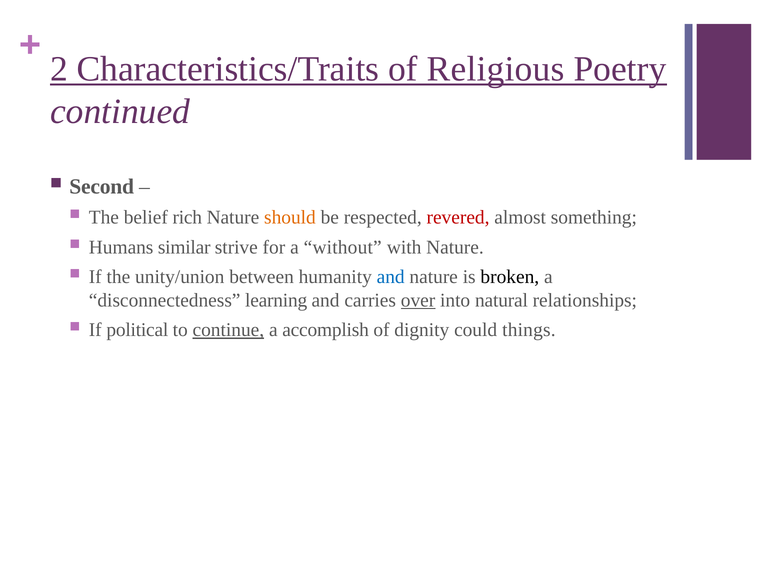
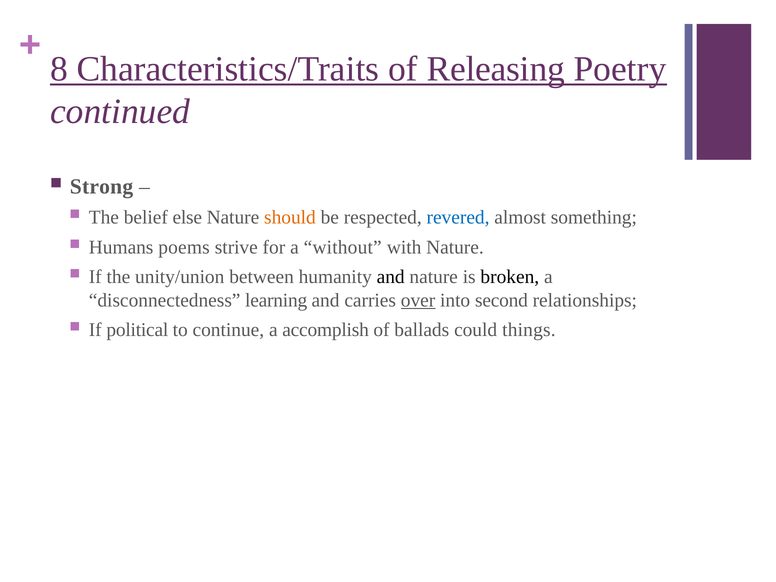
2: 2 -> 8
Religious: Religious -> Releasing
Second: Second -> Strong
rich: rich -> else
revered colour: red -> blue
similar: similar -> poems
and at (391, 277) colour: blue -> black
natural: natural -> second
continue underline: present -> none
dignity: dignity -> ballads
